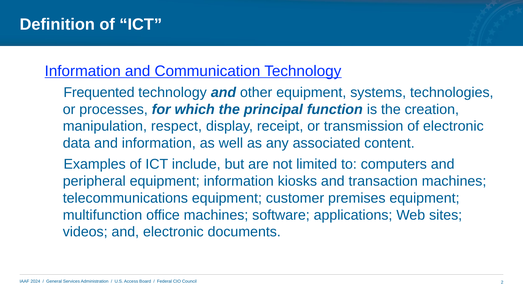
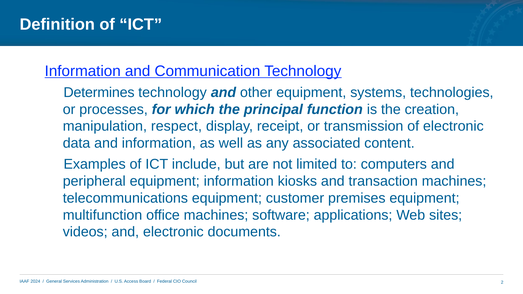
Frequented: Frequented -> Determines
